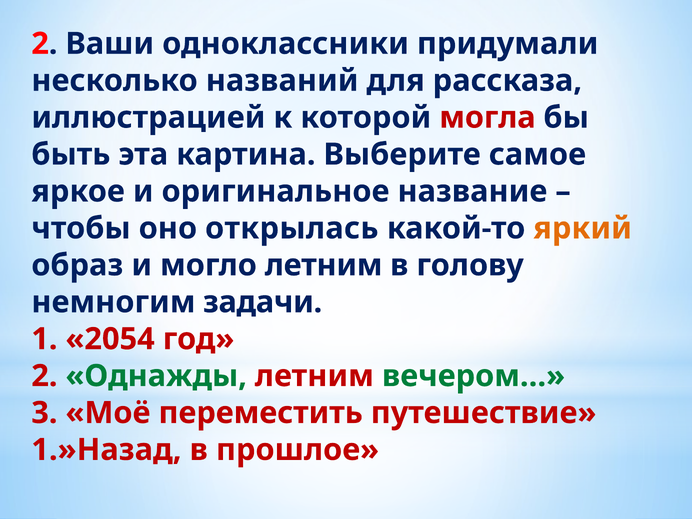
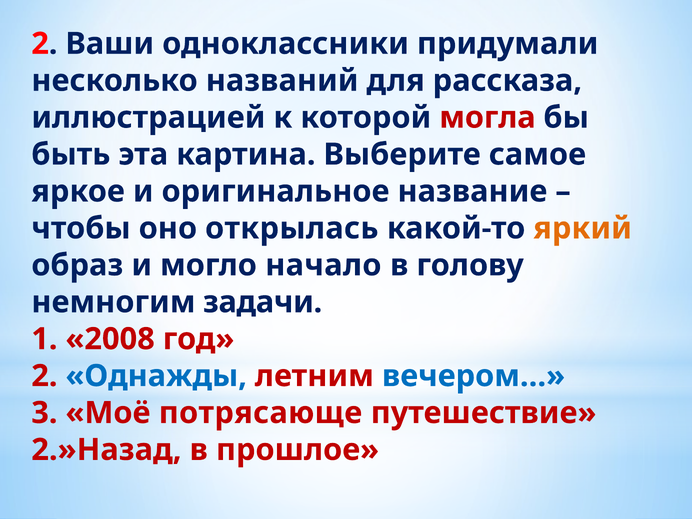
могло летним: летним -> начало
2054: 2054 -> 2008
Однажды colour: green -> blue
вечером… colour: green -> blue
переместить: переместить -> потрясающе
1.»Назад: 1.»Назад -> 2.»Назад
